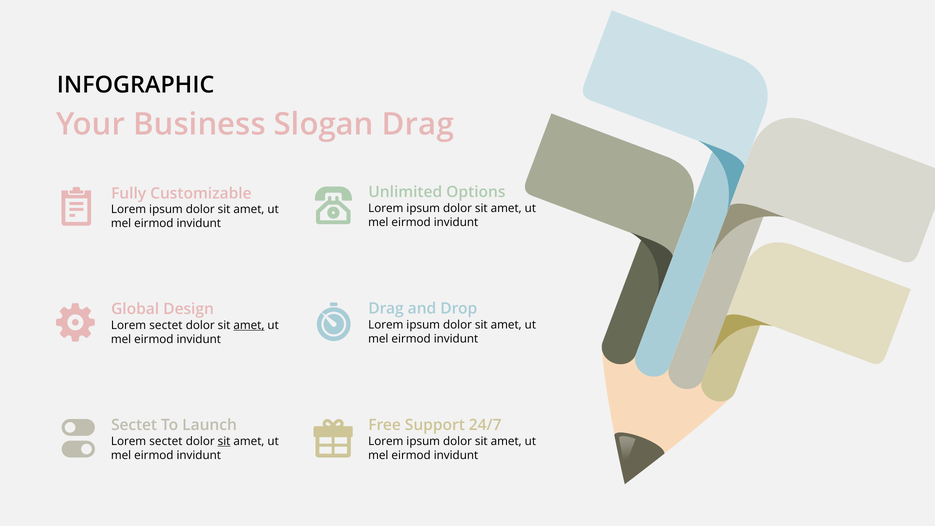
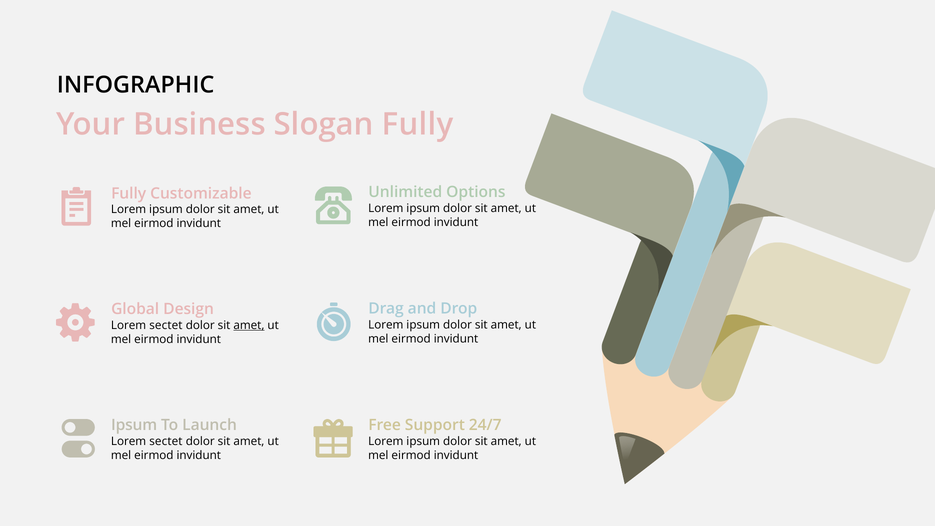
Slogan Drag: Drag -> Fully
Sectet at (134, 425): Sectet -> Ipsum
sit at (224, 441) underline: present -> none
